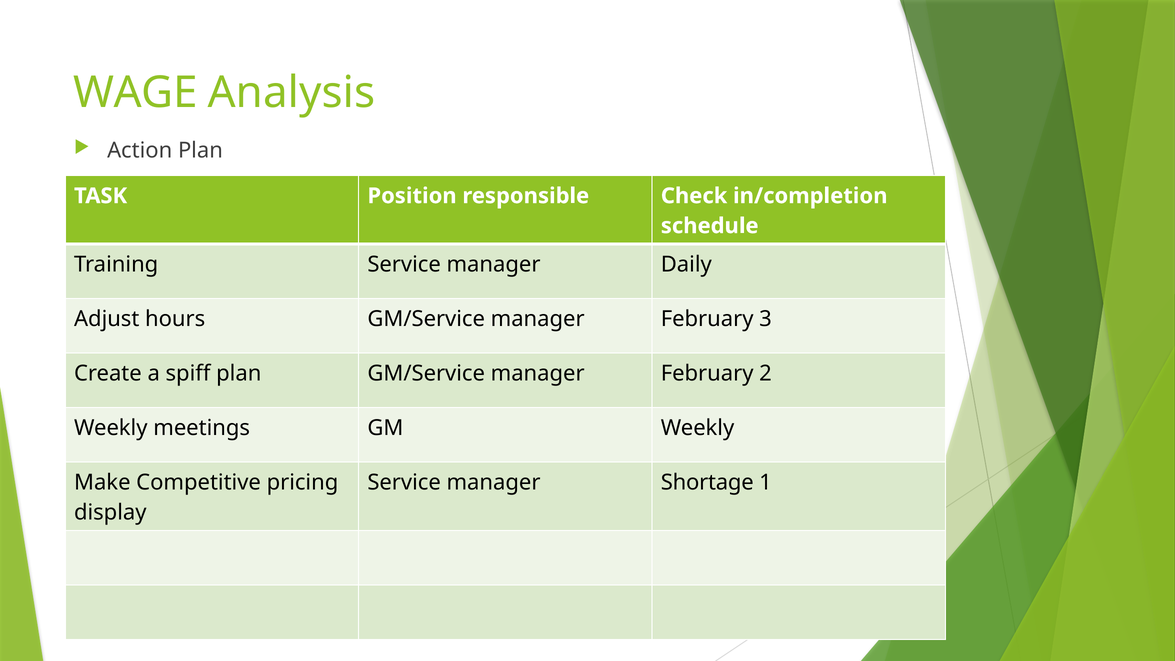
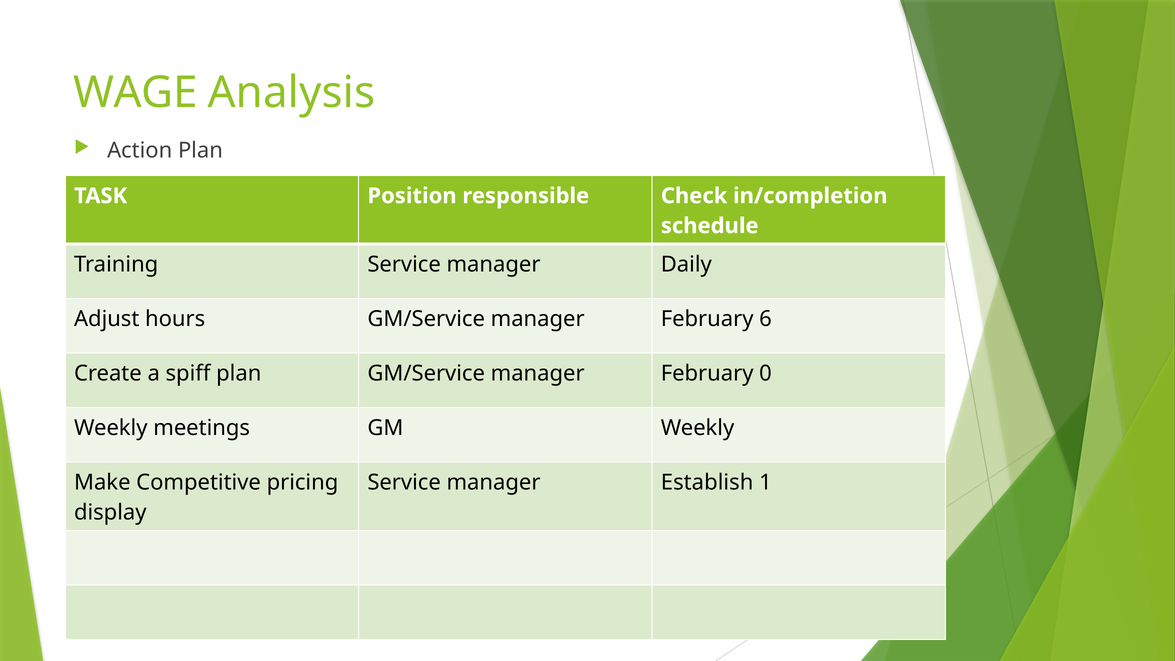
3: 3 -> 6
2: 2 -> 0
Shortage: Shortage -> Establish
